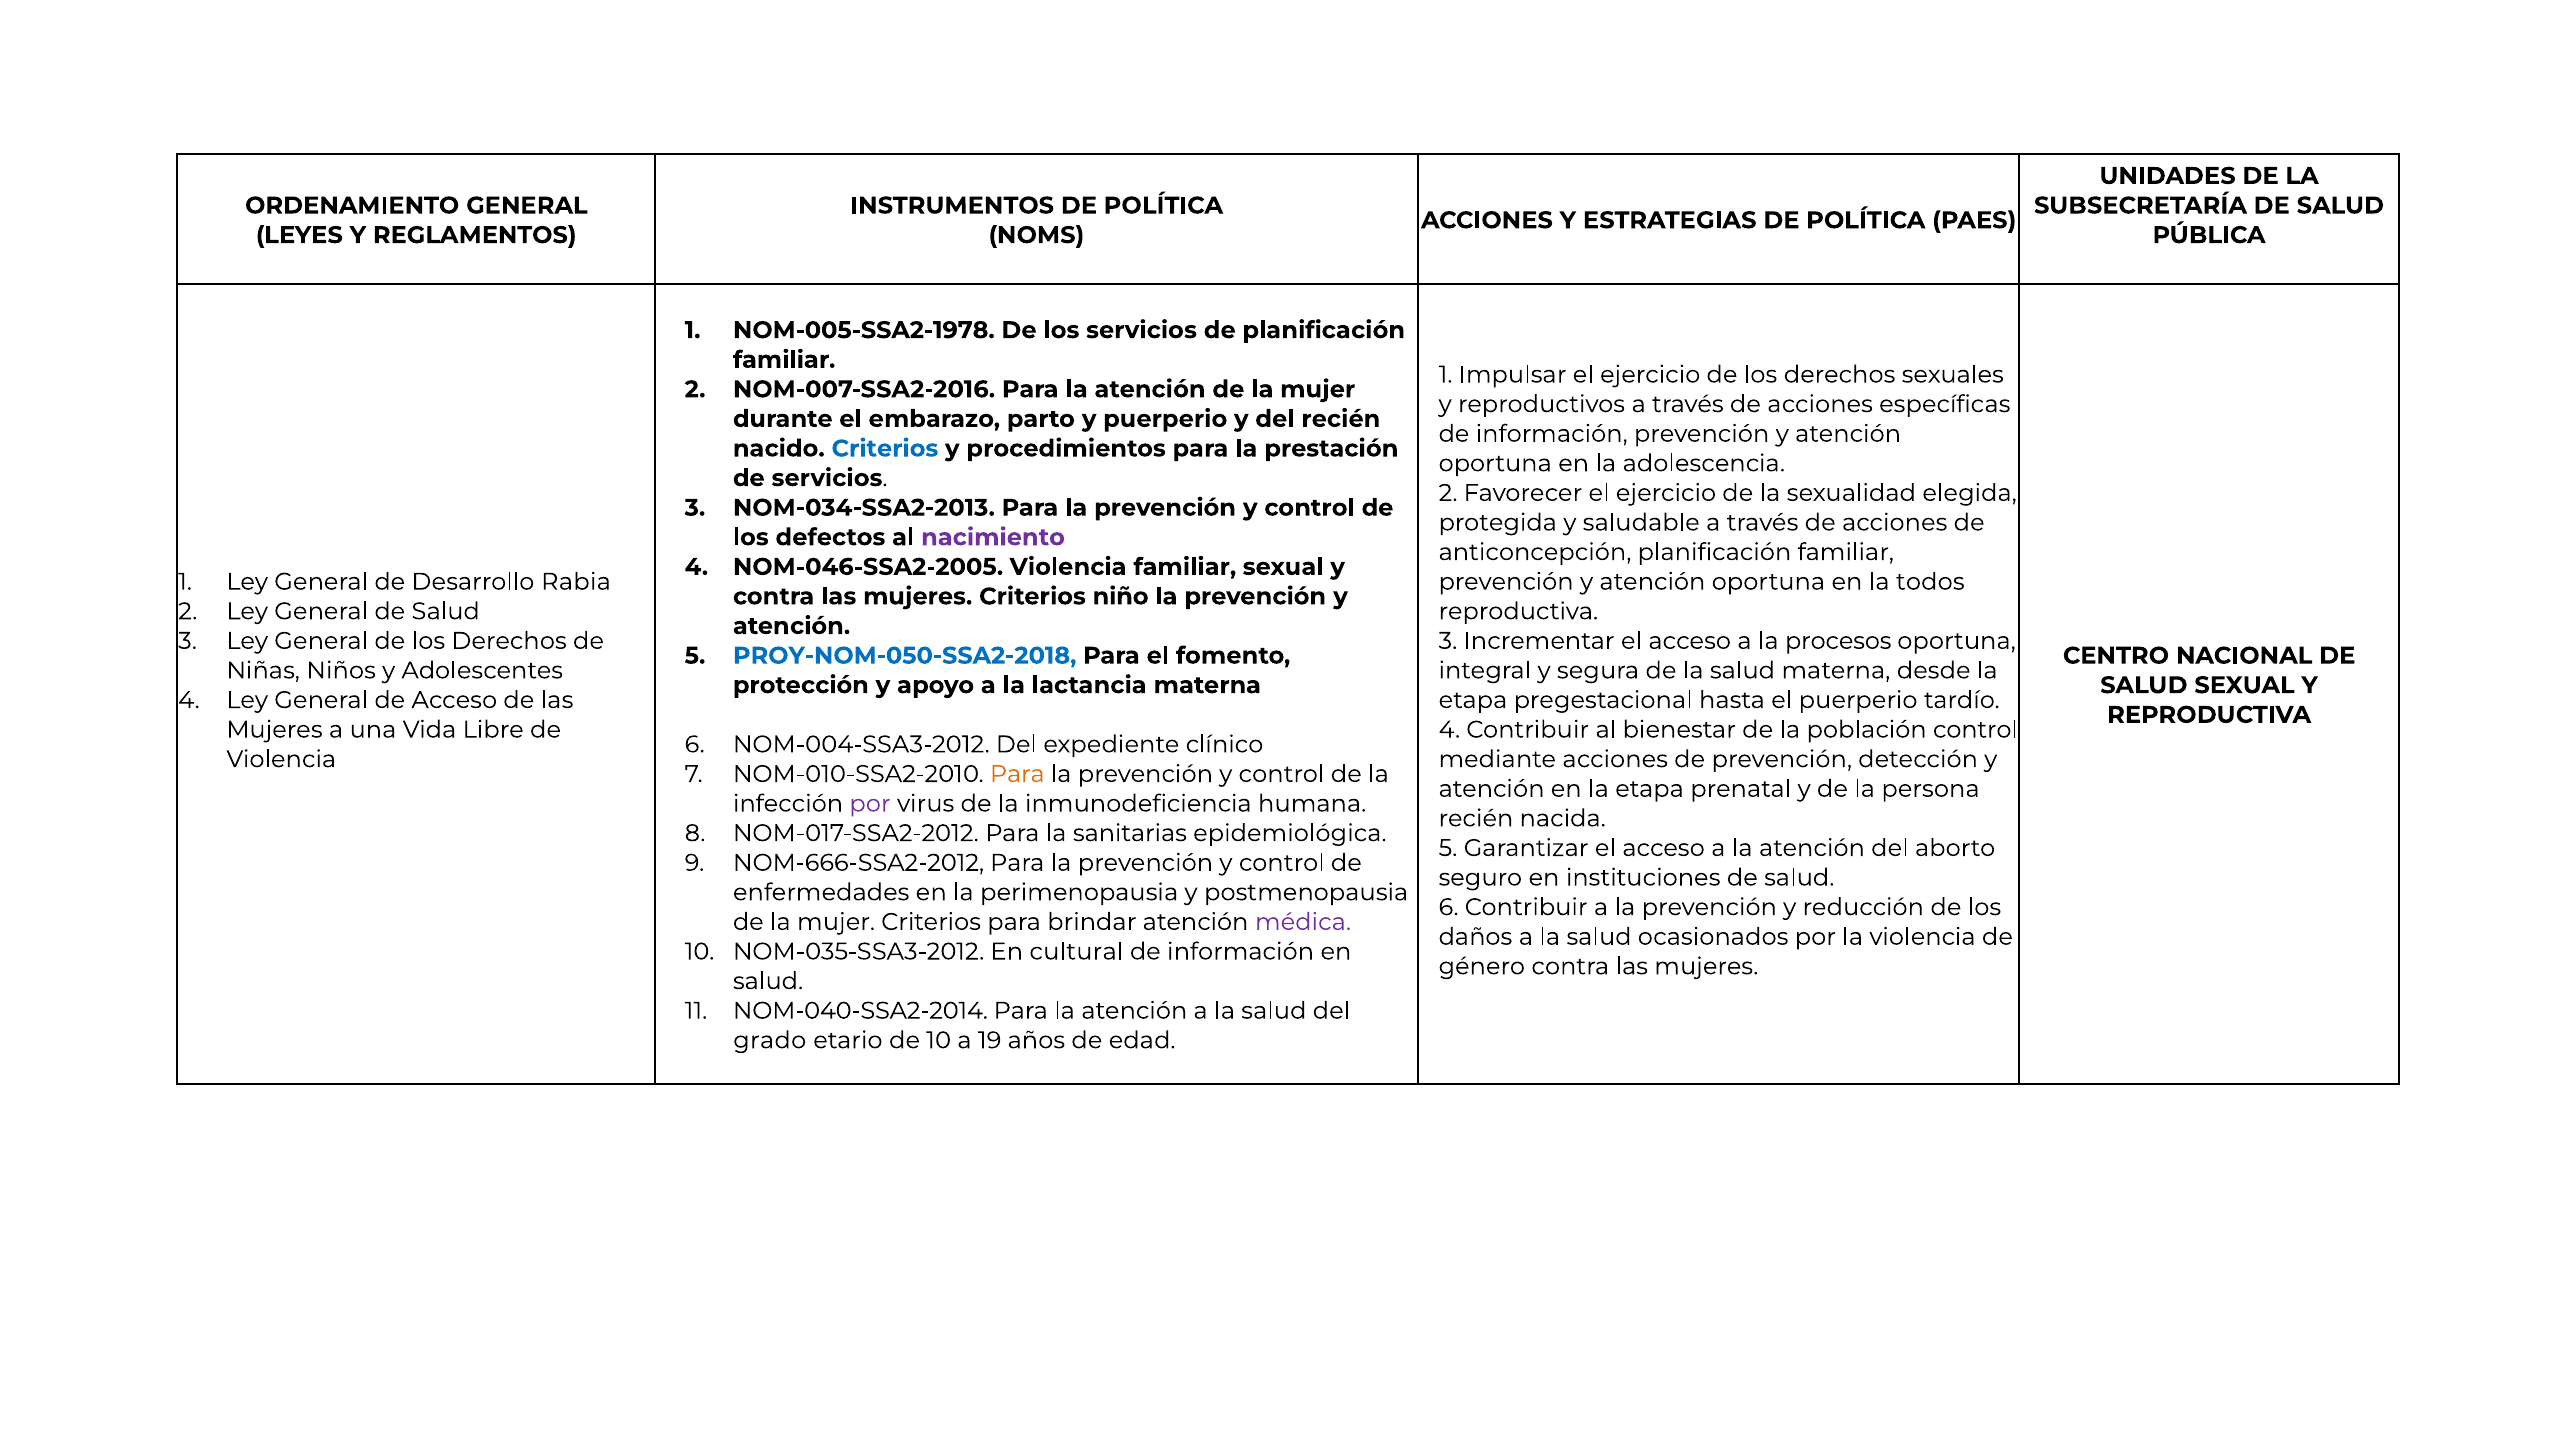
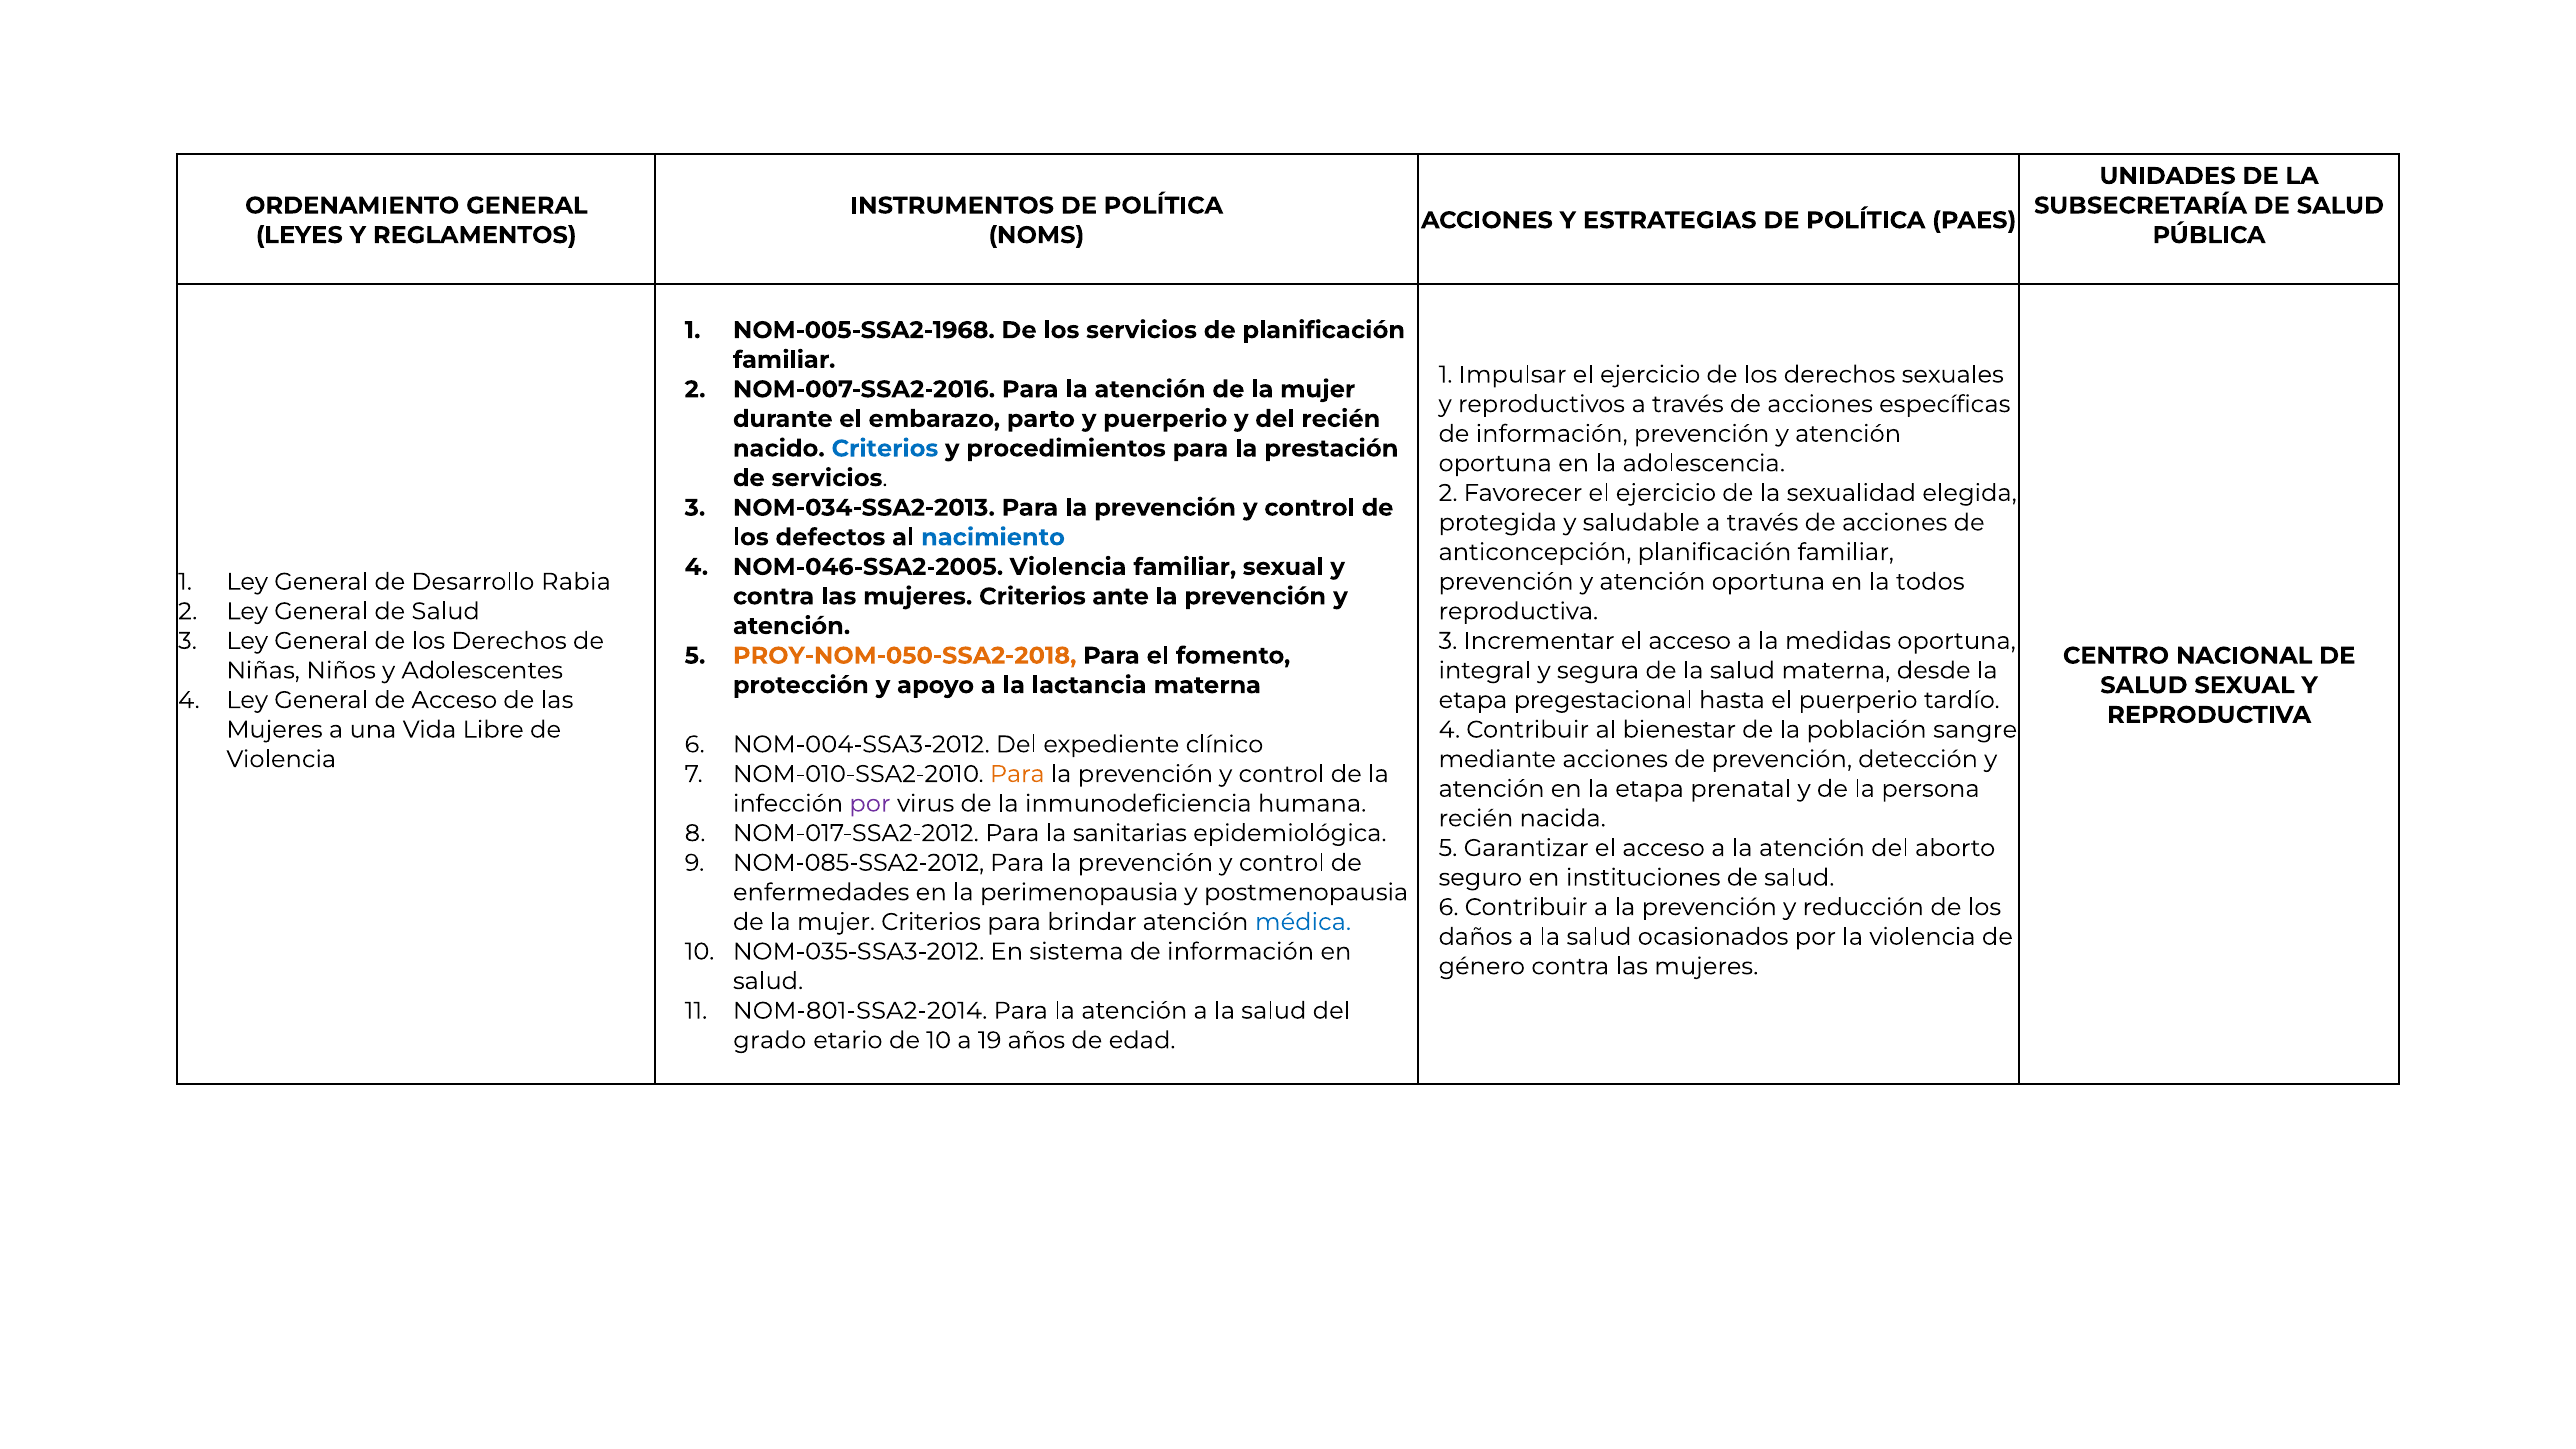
NOM-005-SSA2-1978: NOM-005-SSA2-1978 -> NOM-005-SSA2-1968
nacimiento colour: purple -> blue
niño: niño -> ante
procesos: procesos -> medidas
PROY-NOM-050-SSA2-2018 colour: blue -> orange
población control: control -> sangre
NOM-666-SSA2-2012: NOM-666-SSA2-2012 -> NOM-085-SSA2-2012
médica colour: purple -> blue
cultural: cultural -> sistema
NOM-040-SSA2-2014: NOM-040-SSA2-2014 -> NOM-801-SSA2-2014
